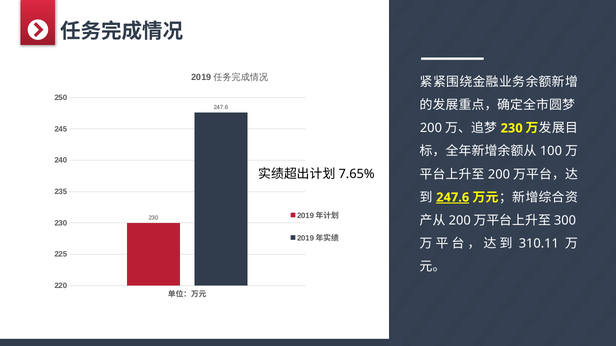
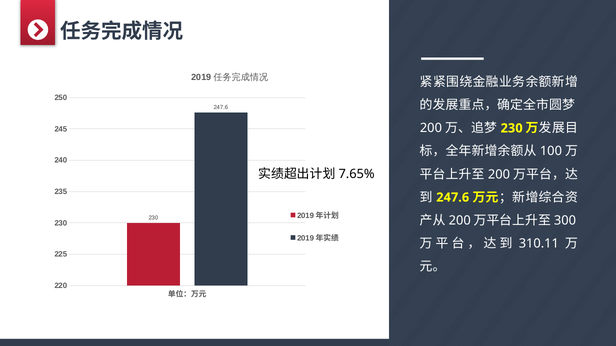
247.6 at (453, 198) underline: present -> none
